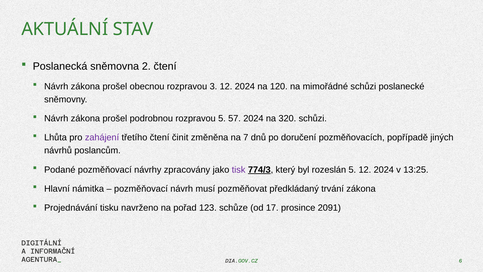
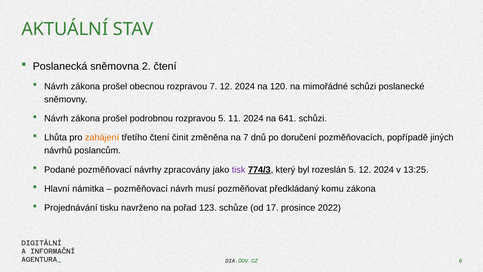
rozpravou 3: 3 -> 7
57: 57 -> 11
320: 320 -> 641
zahájení colour: purple -> orange
trvání: trvání -> komu
2091: 2091 -> 2022
